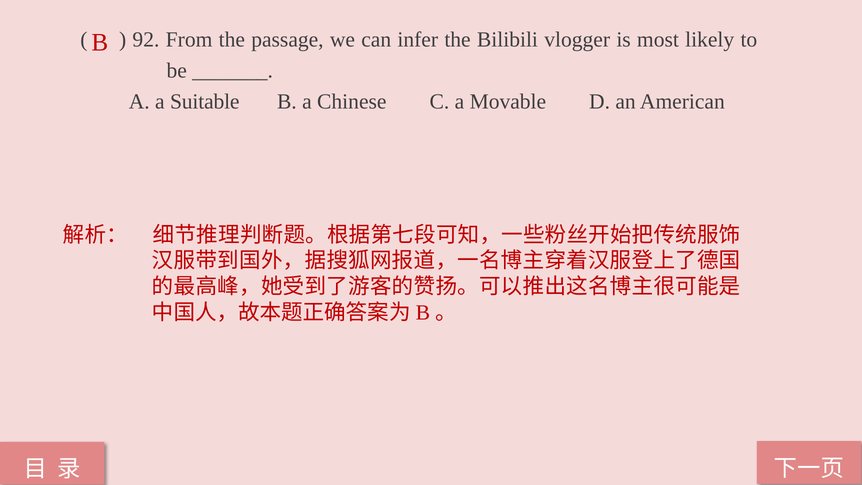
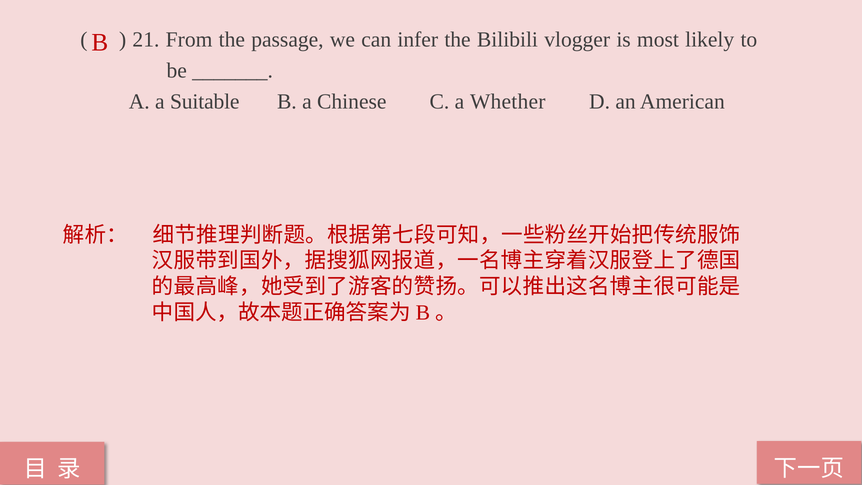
92: 92 -> 21
Movable: Movable -> Whether
